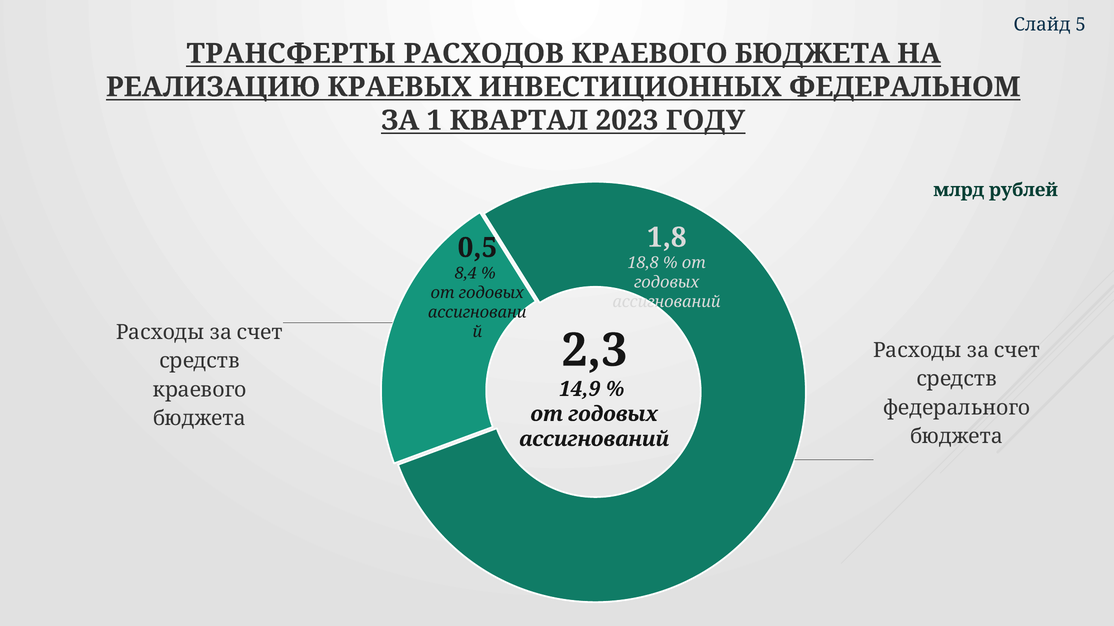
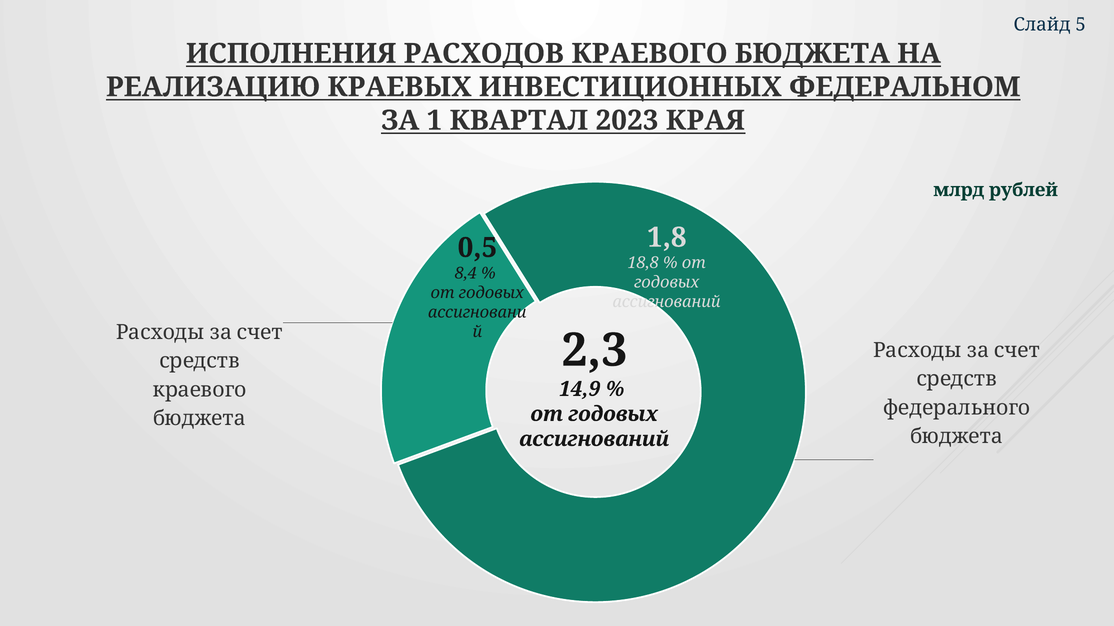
ТРАНСФЕРТЫ: ТРАНСФЕРТЫ -> ИСПОЛНЕНИЯ
ГОДУ: ГОДУ -> КРАЯ
